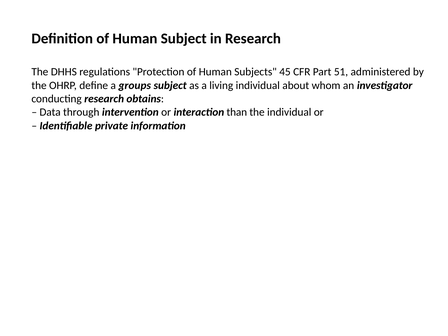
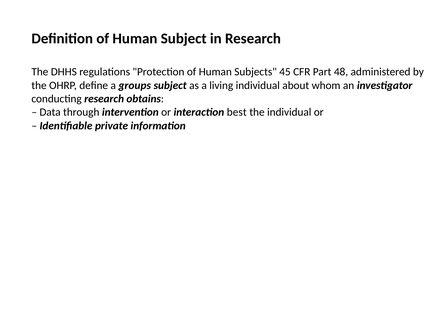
51: 51 -> 48
than: than -> best
